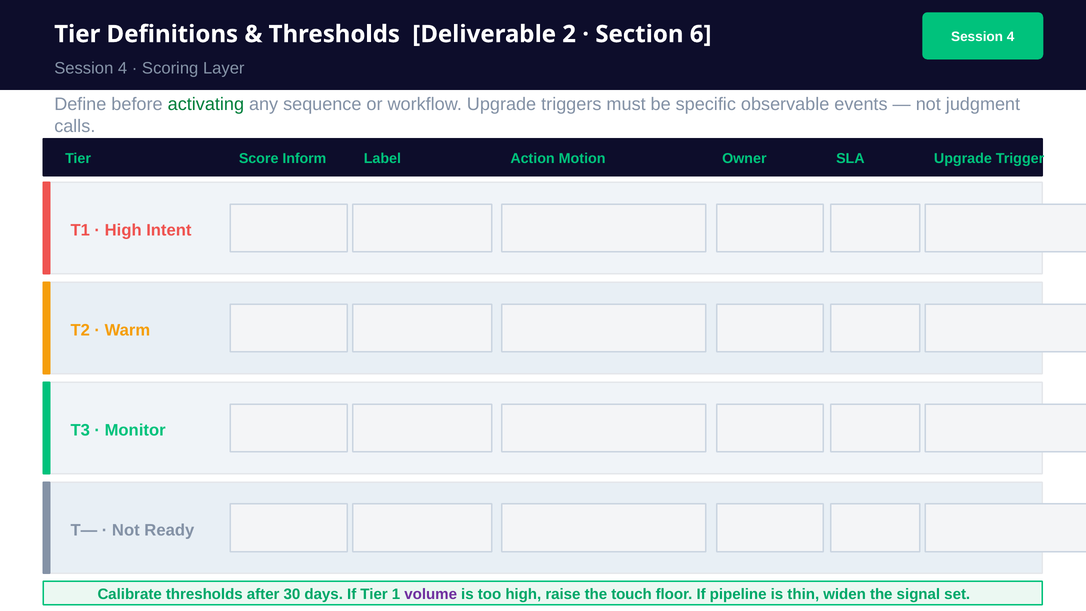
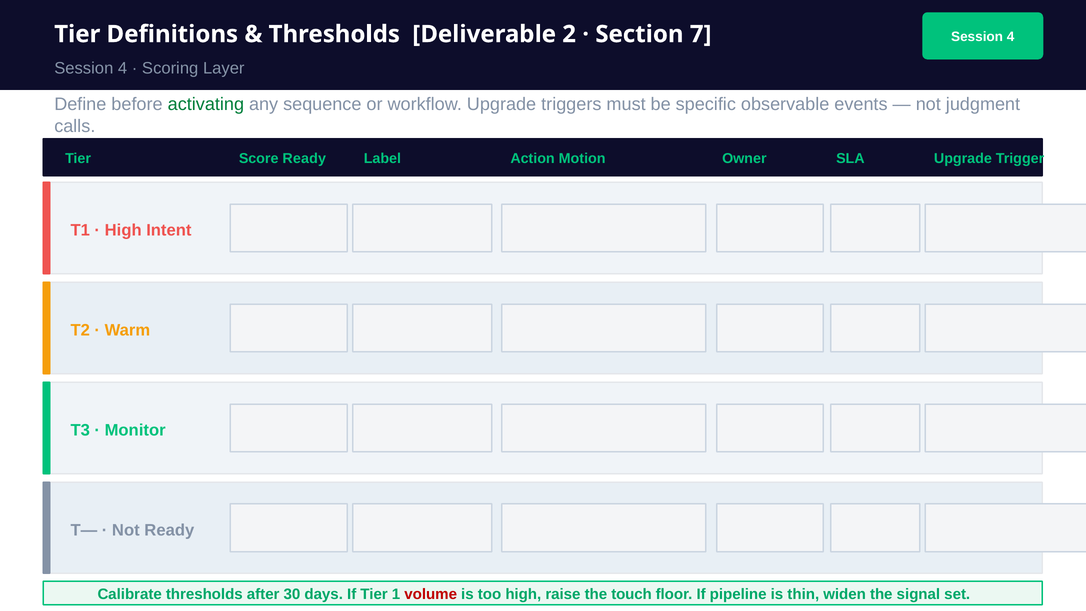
6: 6 -> 7
Score Inform: Inform -> Ready
volume colour: purple -> red
